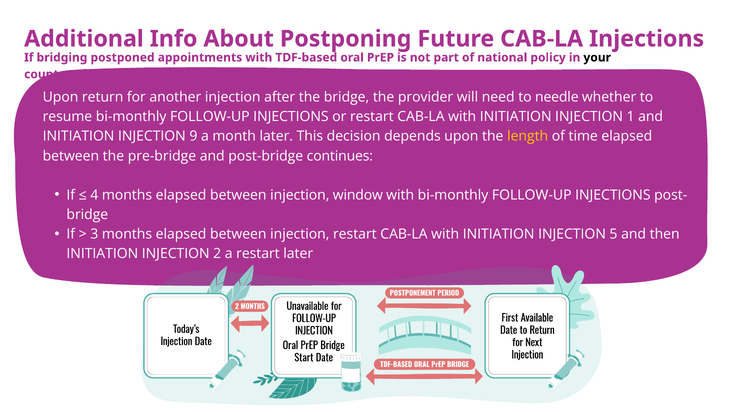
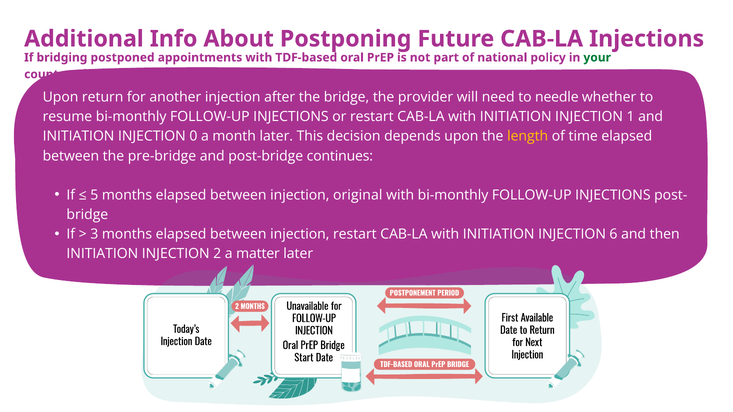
your colour: black -> green
9: 9 -> 0
4: 4 -> 5
window: window -> original
5: 5 -> 6
a restart: restart -> matter
